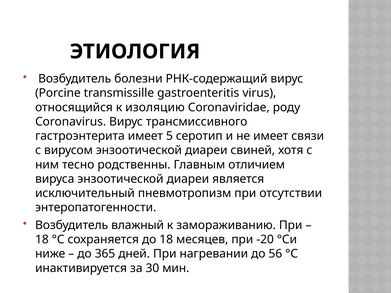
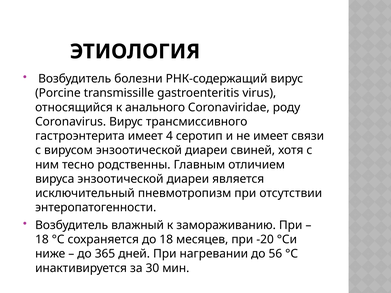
изоляцию: изоляцию -> анального
5: 5 -> 4
